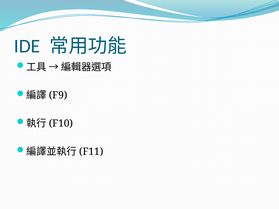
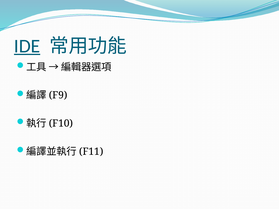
IDE underline: none -> present
